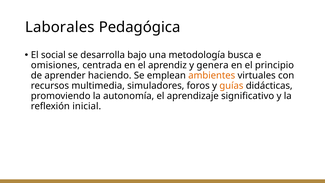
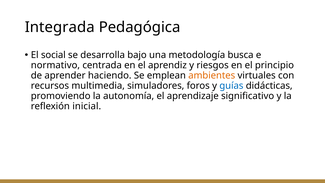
Laborales: Laborales -> Integrada
omisiones: omisiones -> normativo
genera: genera -> riesgos
guías colour: orange -> blue
